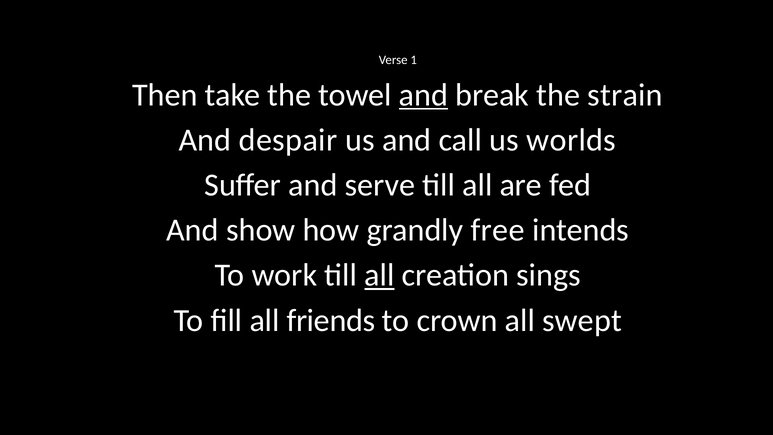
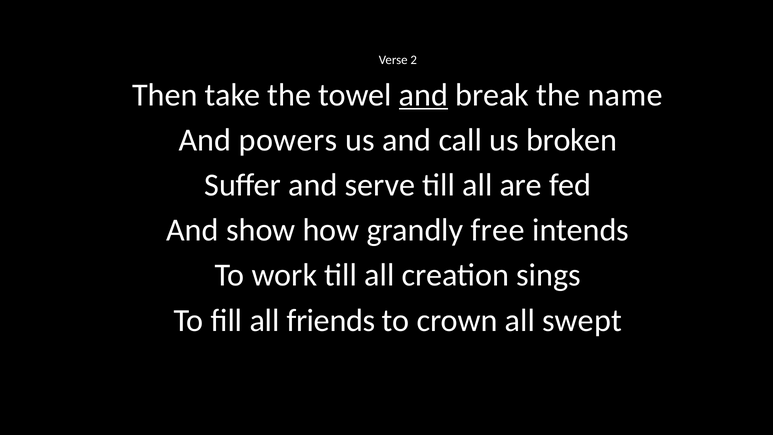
1: 1 -> 2
strain: strain -> name
despair: despair -> powers
worlds: worlds -> broken
all at (379, 275) underline: present -> none
